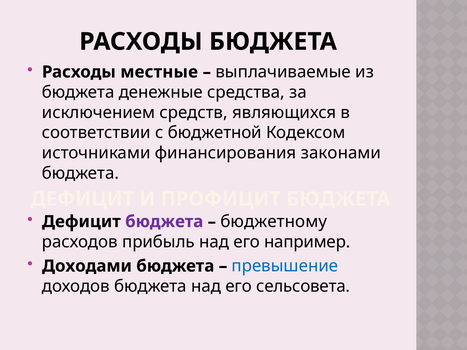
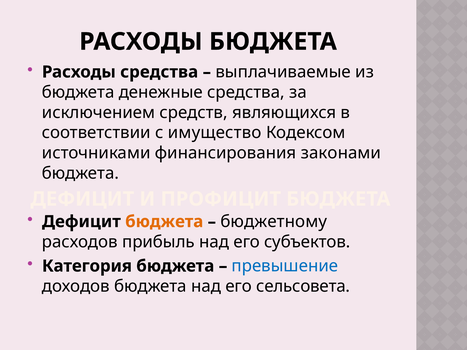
Расходы местные: местные -> средства
бюджетной: бюджетной -> имущество
бюджета at (164, 222) colour: purple -> orange
например: например -> субъектов
Доходами: Доходами -> Категория
